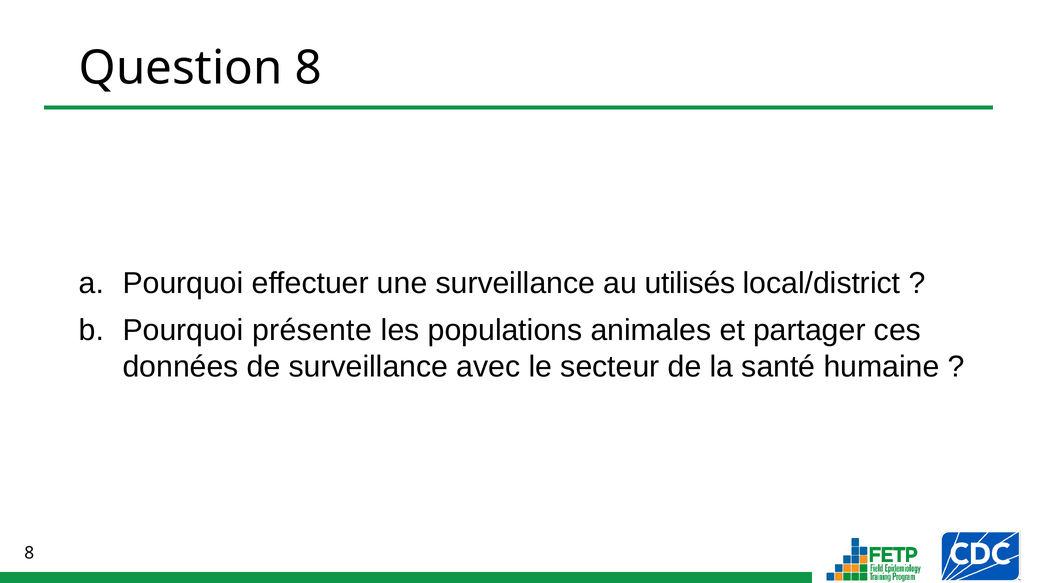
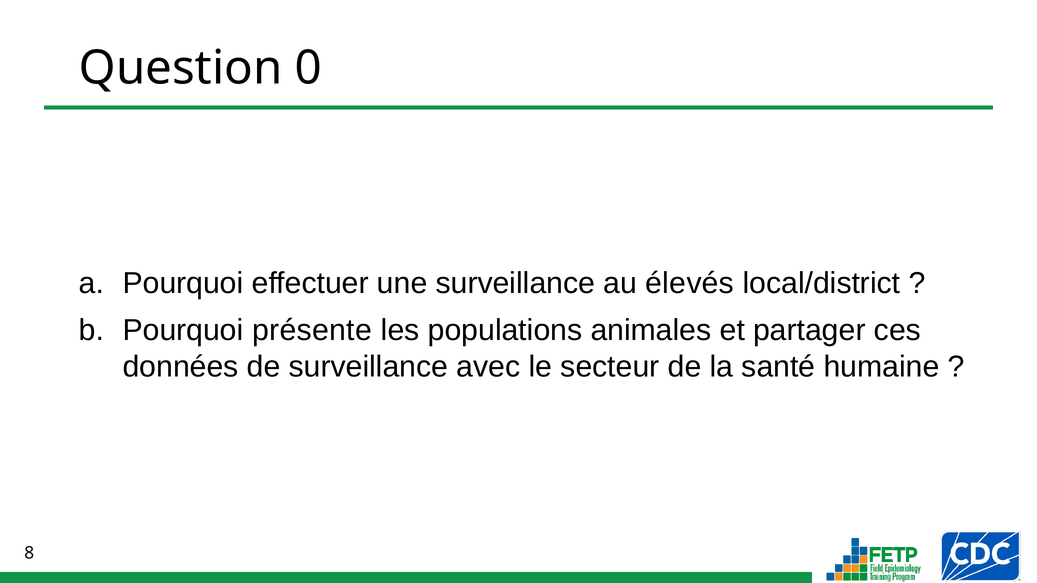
Question 8: 8 -> 0
utilisés: utilisés -> élevés
